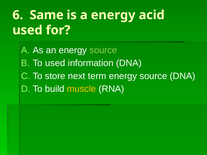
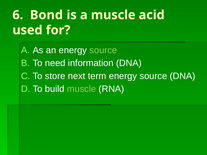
Same: Same -> Bond
a energy: energy -> muscle
To used: used -> need
muscle at (82, 89) colour: yellow -> light green
